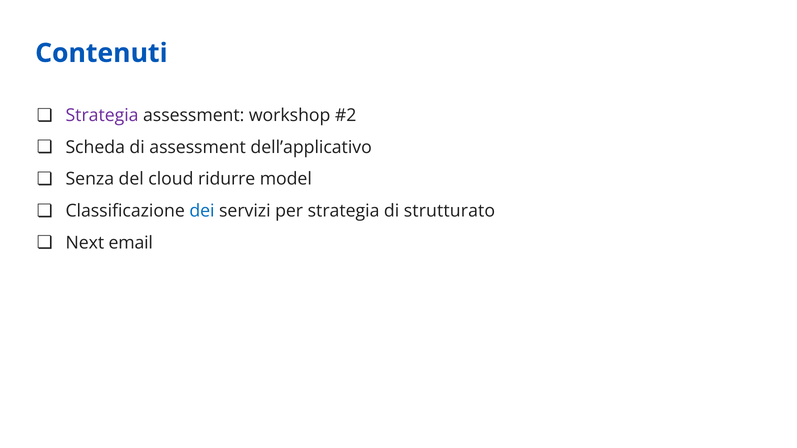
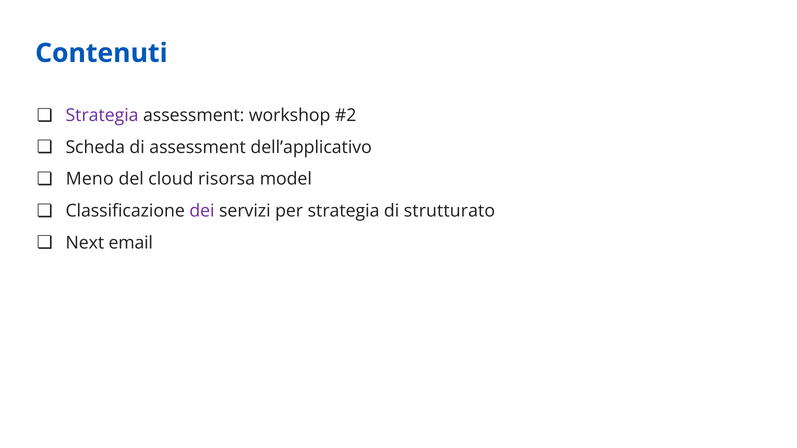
Senza: Senza -> Meno
ridurre: ridurre -> risorsa
dei colour: blue -> purple
